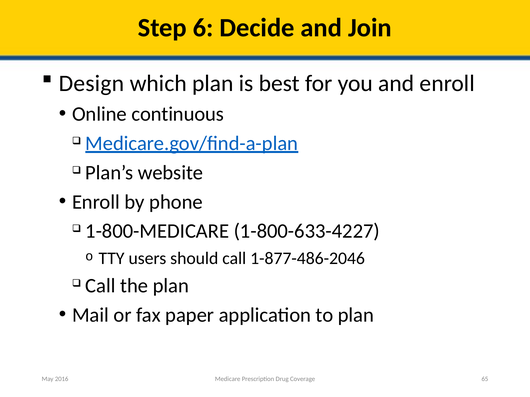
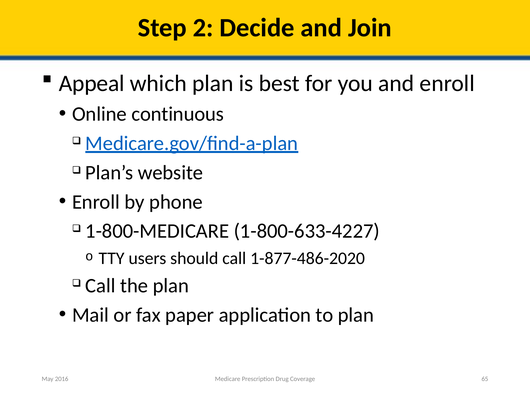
6: 6 -> 2
Design: Design -> Appeal
1-877-486-2046: 1-877-486-2046 -> 1-877-486-2020
